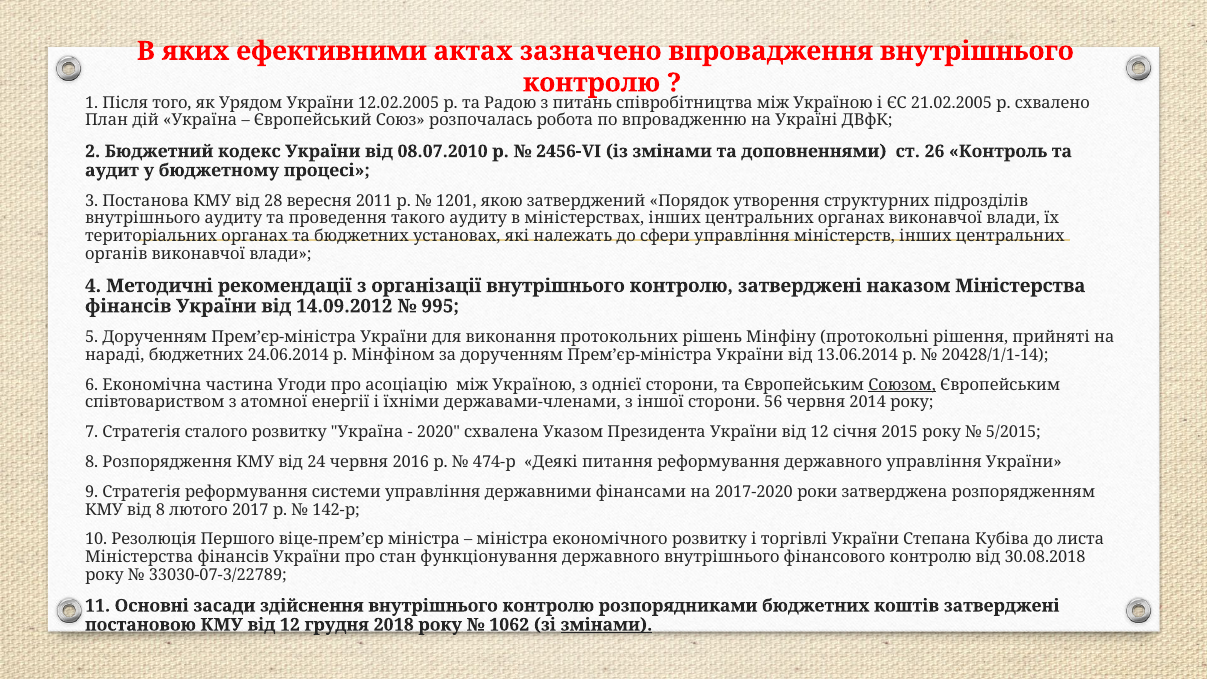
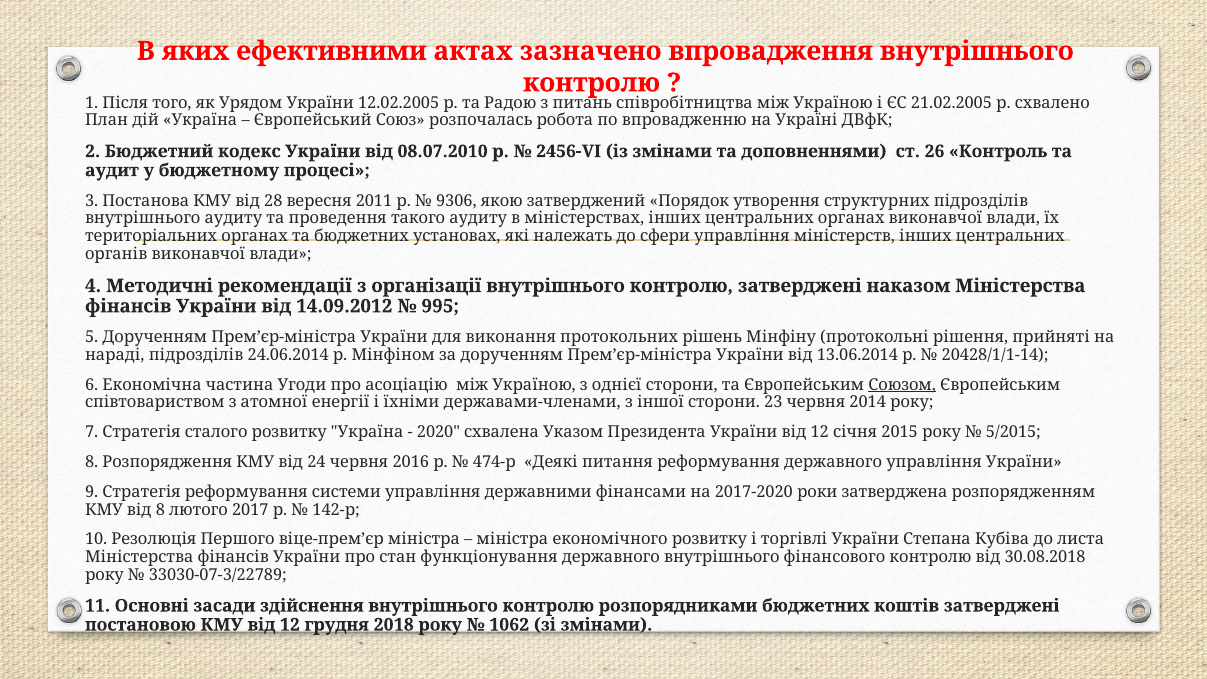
1201: 1201 -> 9306
нараді бюджетних: бюджетних -> підрозділів
56: 56 -> 23
змінами at (606, 625) underline: present -> none
